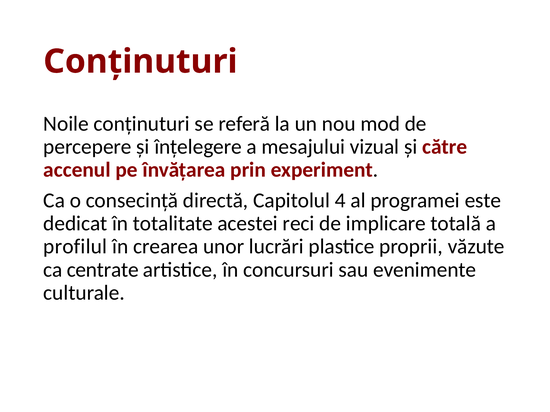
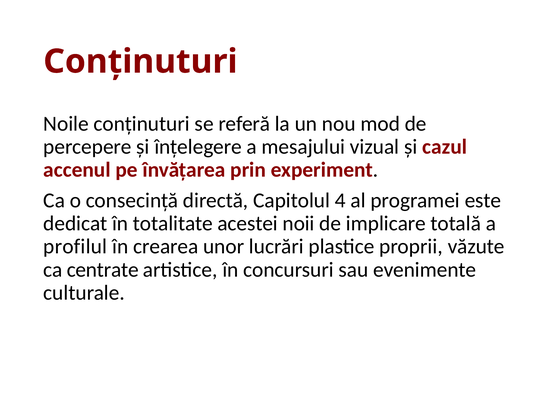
către: către -> cazul
reci: reci -> noii
